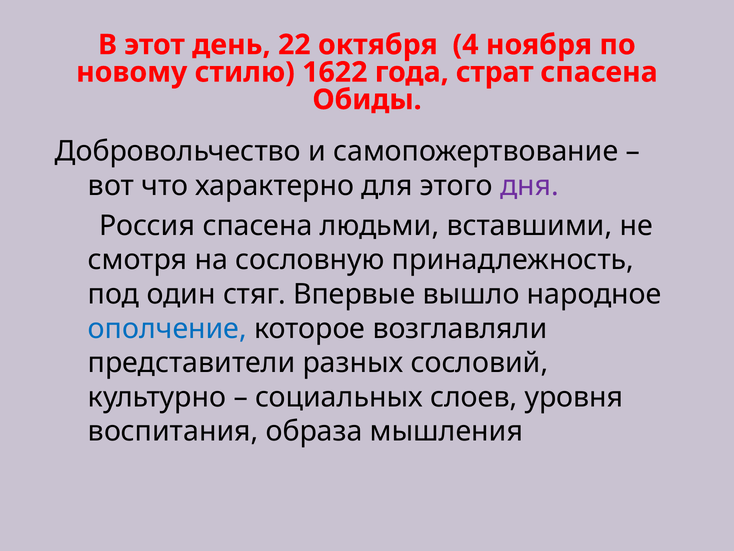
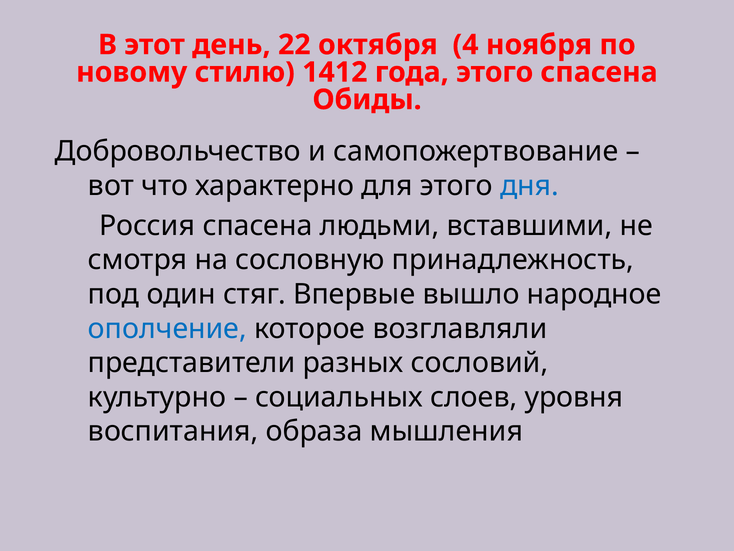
1622: 1622 -> 1412
года страт: страт -> этого
дня colour: purple -> blue
